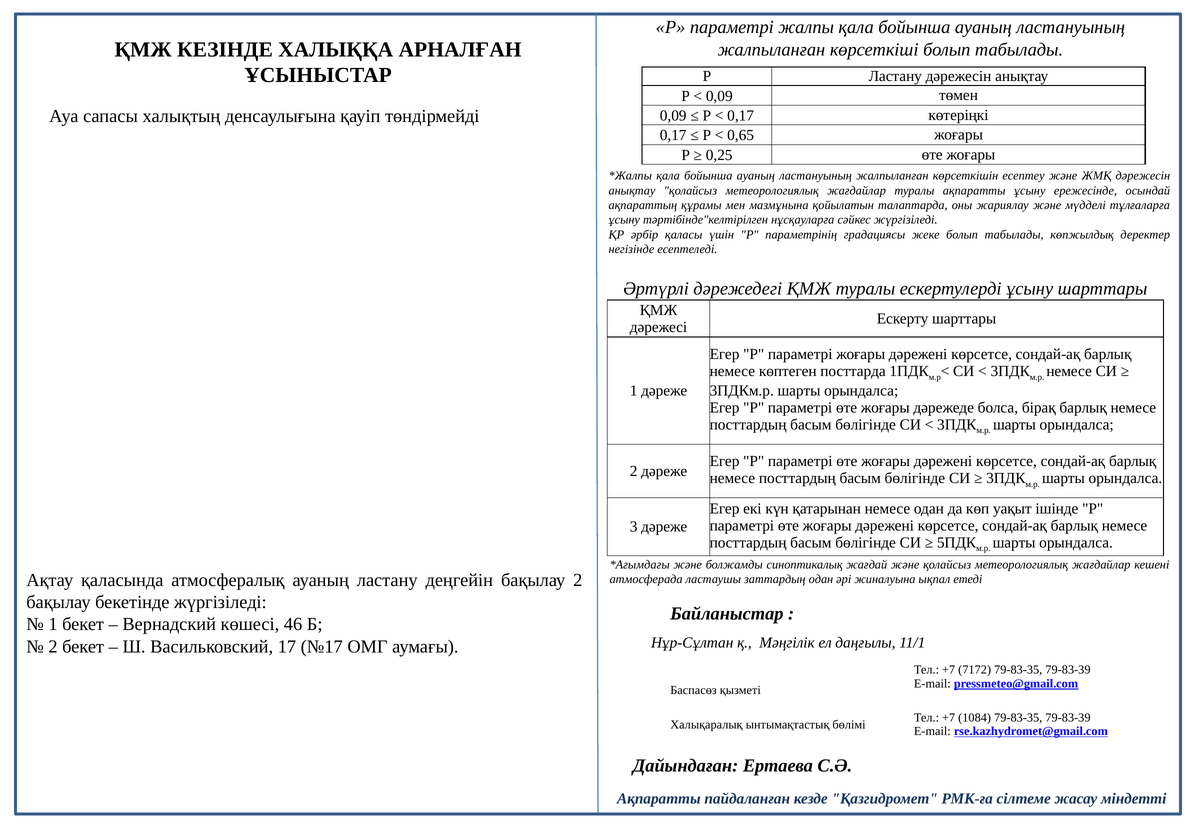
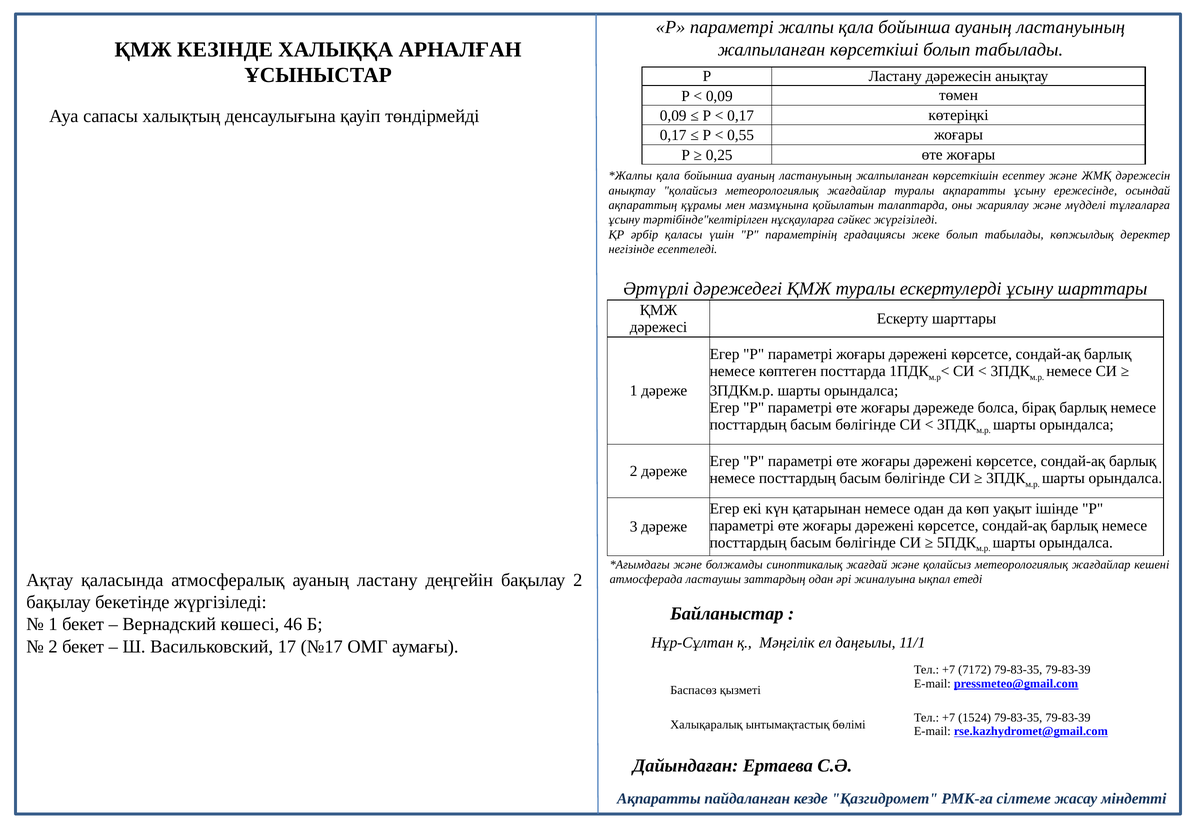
0,65: 0,65 -> 0,55
1084: 1084 -> 1524
